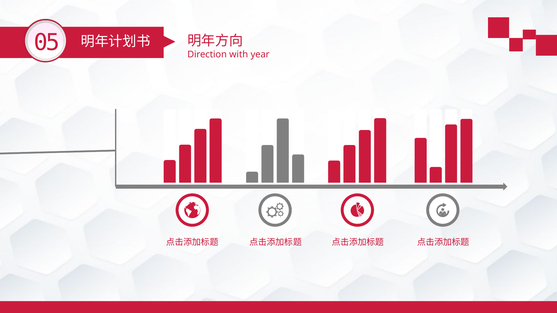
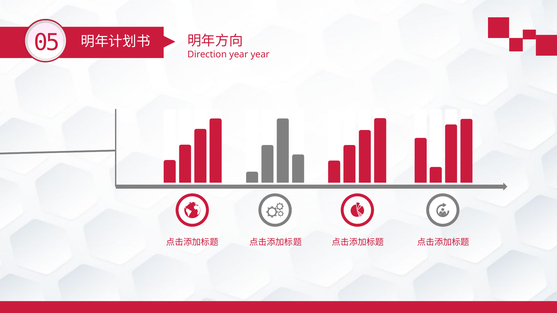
Direction with: with -> year
